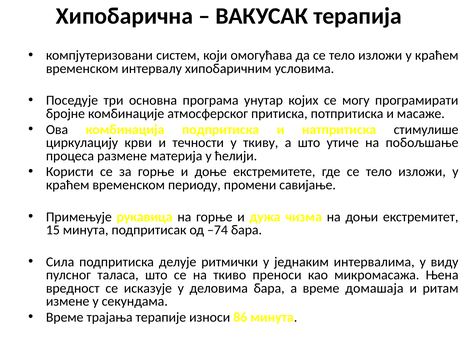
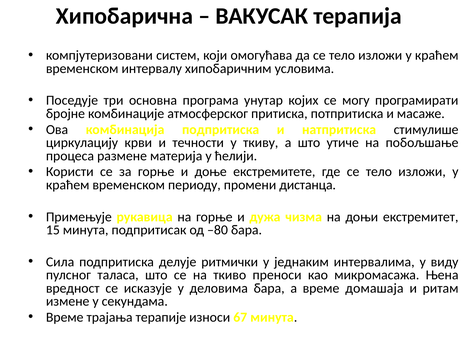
савијање: савијање -> дистанца
–74: –74 -> –80
86: 86 -> 67
